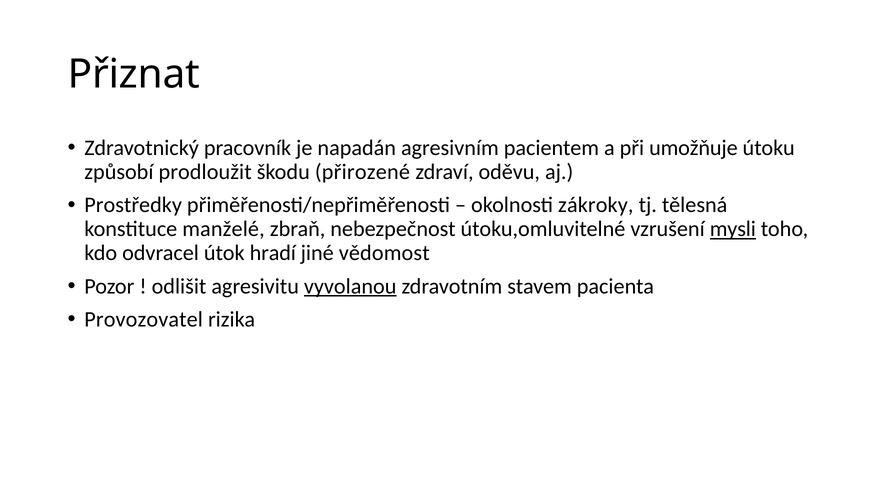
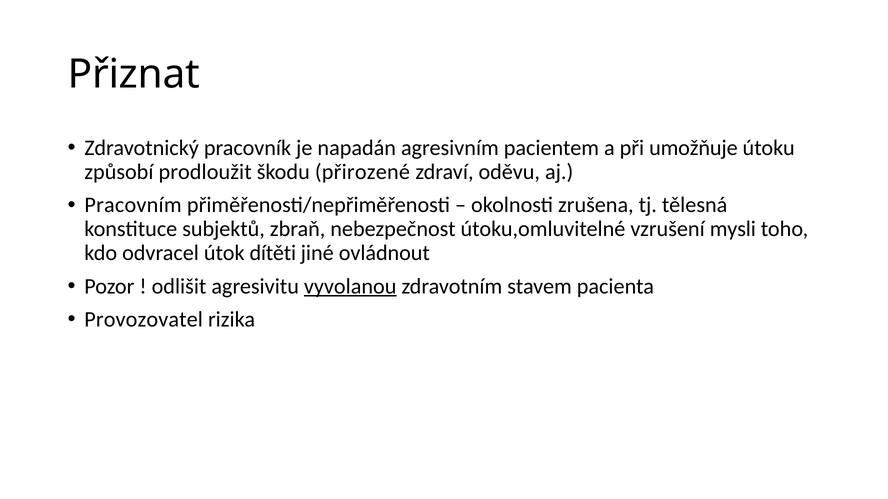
Prostředky: Prostředky -> Pracovním
zákroky: zákroky -> zrušena
manželé: manželé -> subjektů
mysli underline: present -> none
hradí: hradí -> dítěti
vědomost: vědomost -> ovládnout
